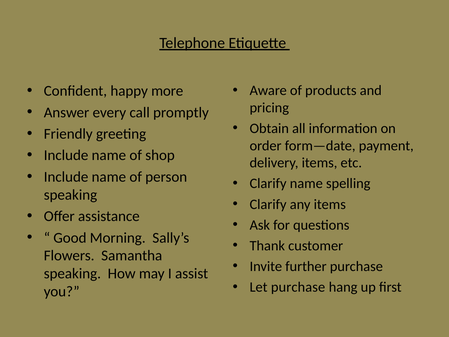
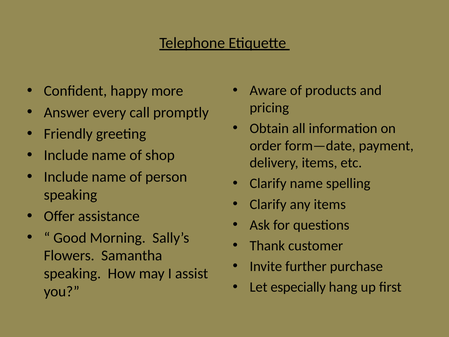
Let purchase: purchase -> especially
